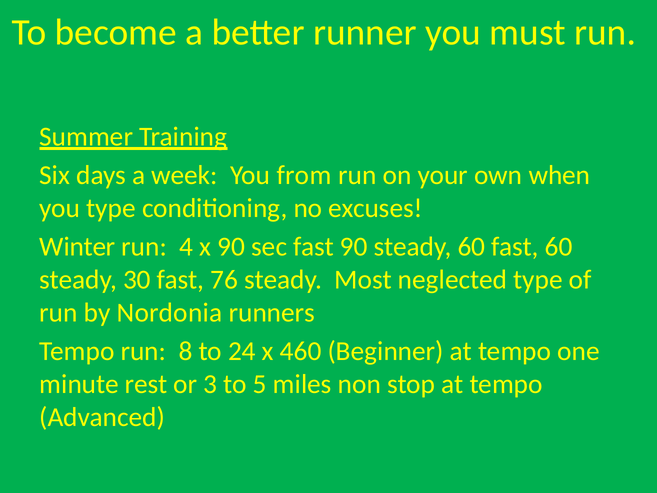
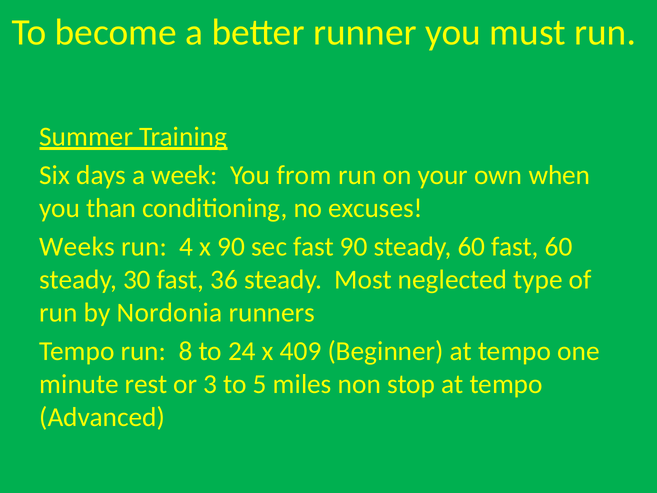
you type: type -> than
Winter: Winter -> Weeks
76: 76 -> 36
460: 460 -> 409
